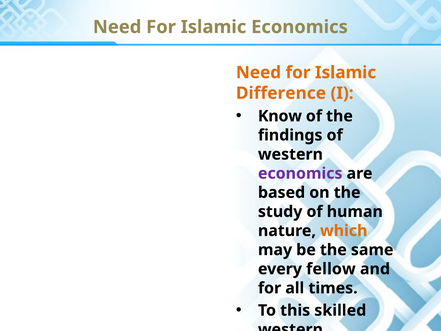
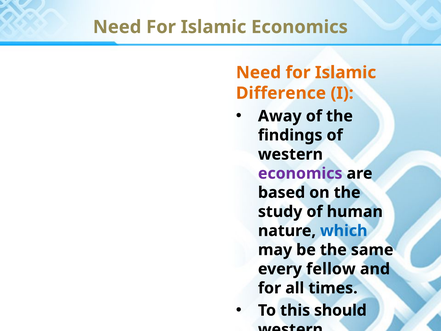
Know: Know -> Away
which colour: orange -> blue
skilled: skilled -> should
